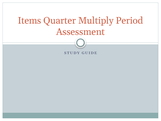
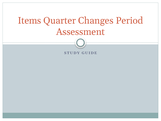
Multiply: Multiply -> Changes
